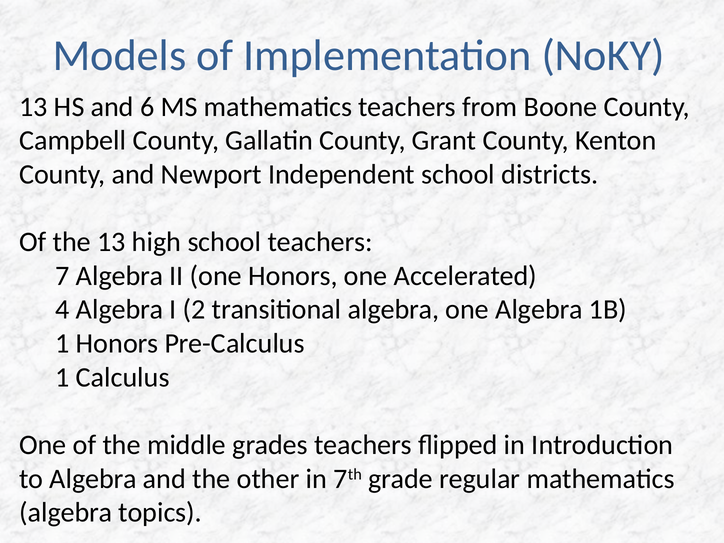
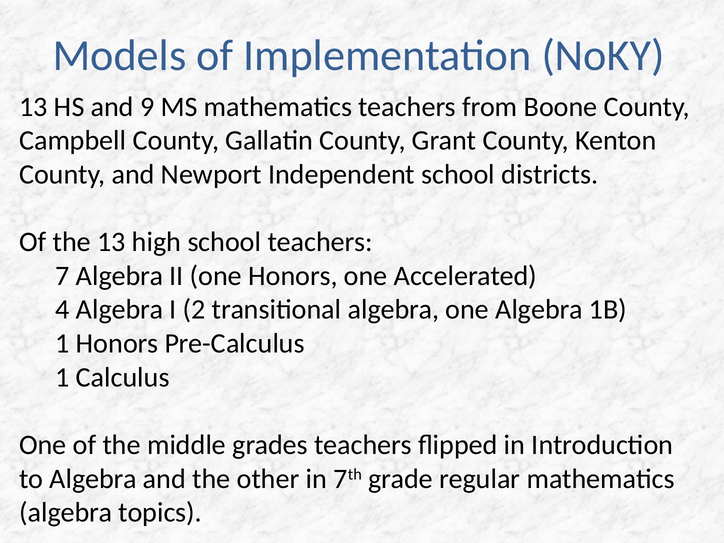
6: 6 -> 9
